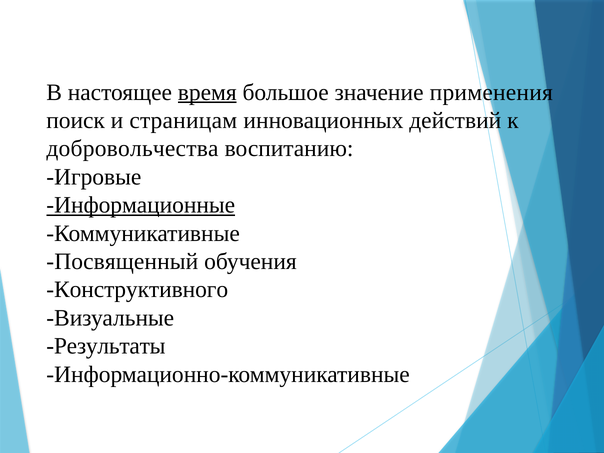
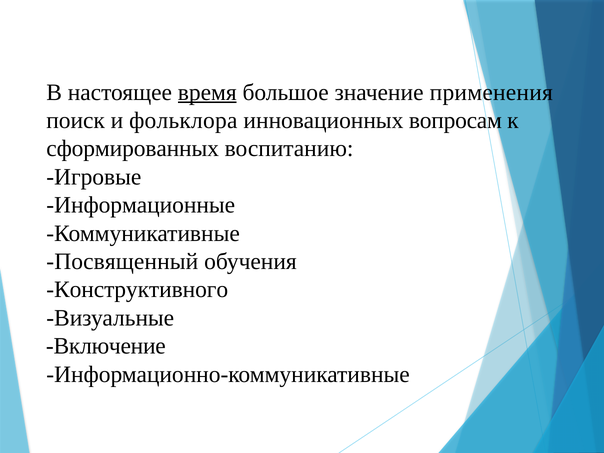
страницам: страницам -> фольклора
действий: действий -> вопросам
добровольчества: добровольчества -> сформированных
Информационные underline: present -> none
Результаты: Результаты -> Включение
